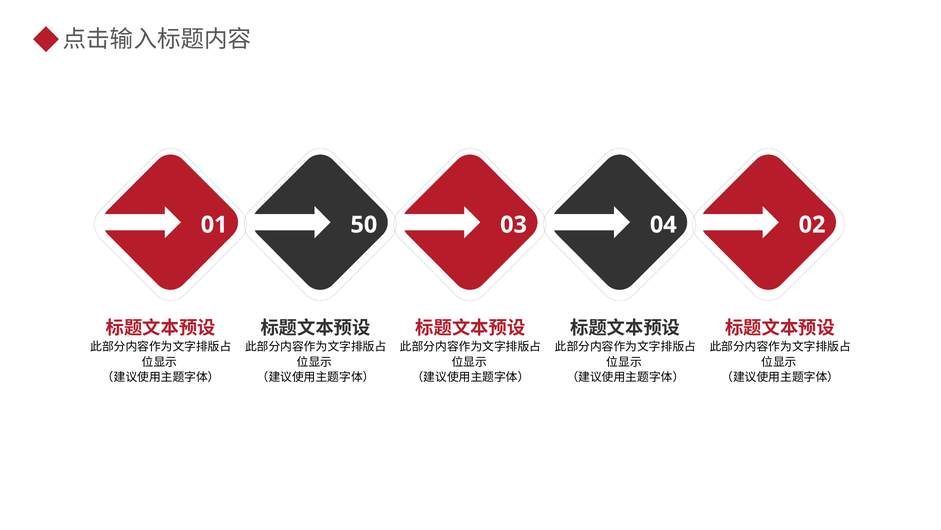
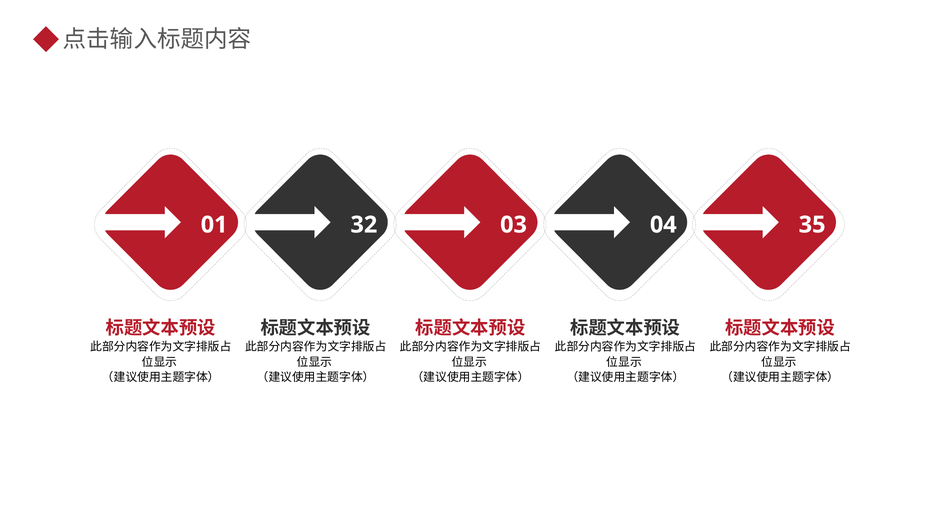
50: 50 -> 32
02: 02 -> 35
